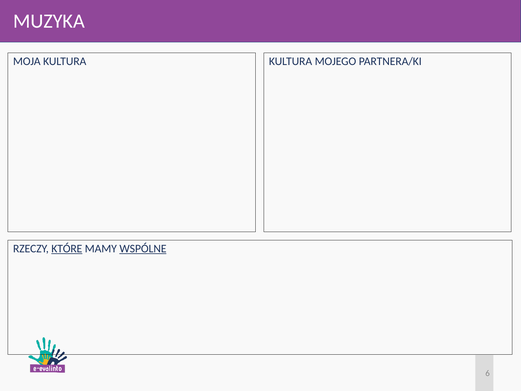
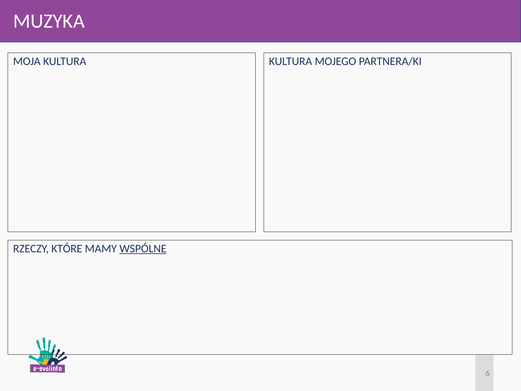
KTÓRE underline: present -> none
